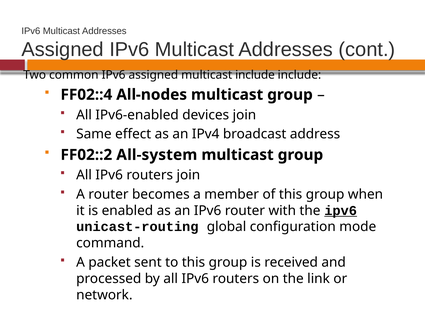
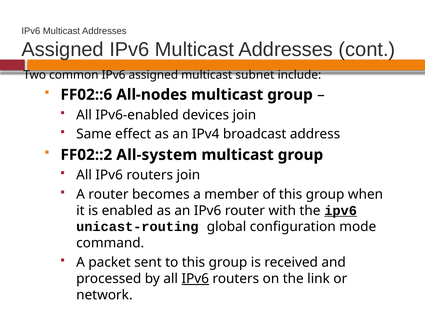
multicast include: include -> subnet
FF02::4: FF02::4 -> FF02::6
IPv6 at (195, 278) underline: none -> present
